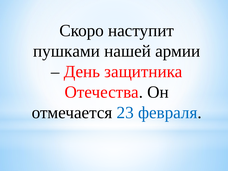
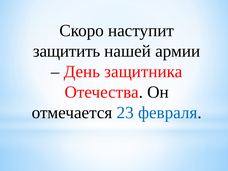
пушками: пушками -> защитить
